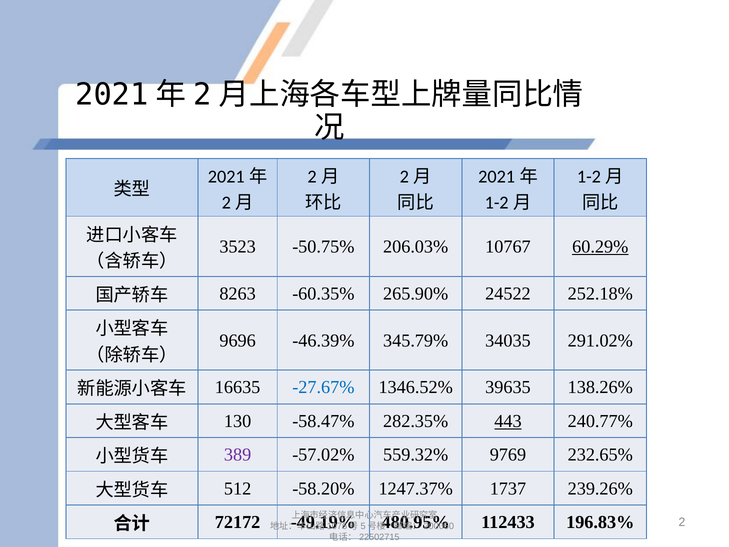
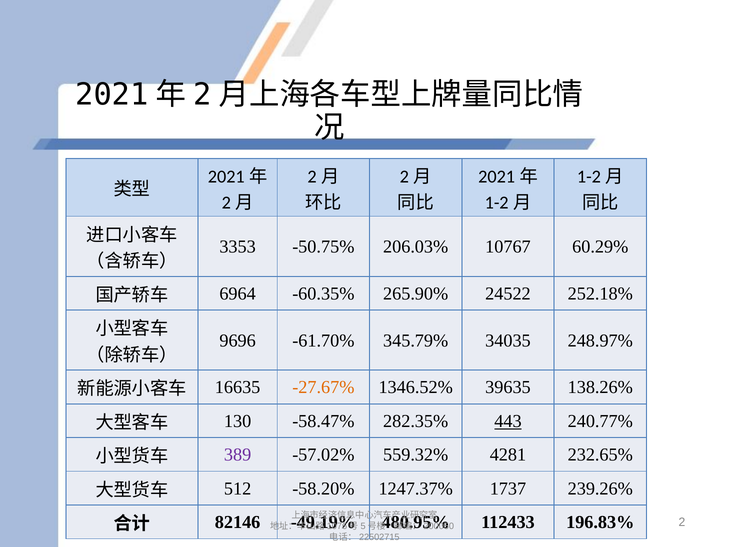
3523: 3523 -> 3353
60.29% underline: present -> none
8263: 8263 -> 6964
-46.39%: -46.39% -> -61.70%
291.02%: 291.02% -> 248.97%
-27.67% colour: blue -> orange
9769: 9769 -> 4281
72172: 72172 -> 82146
